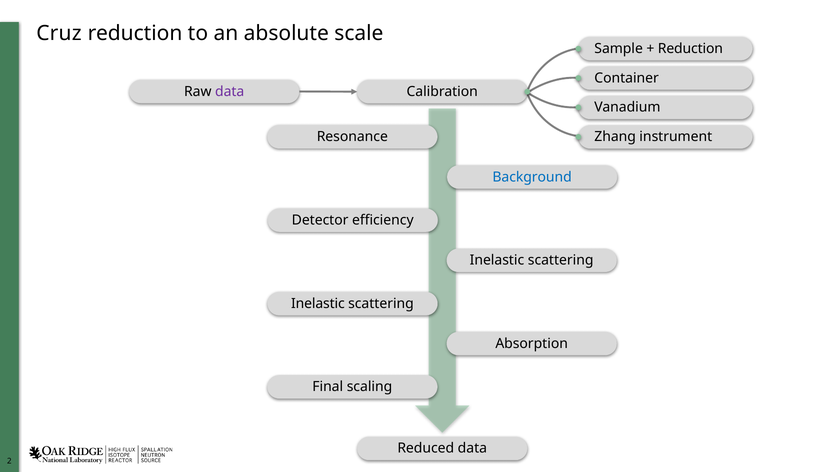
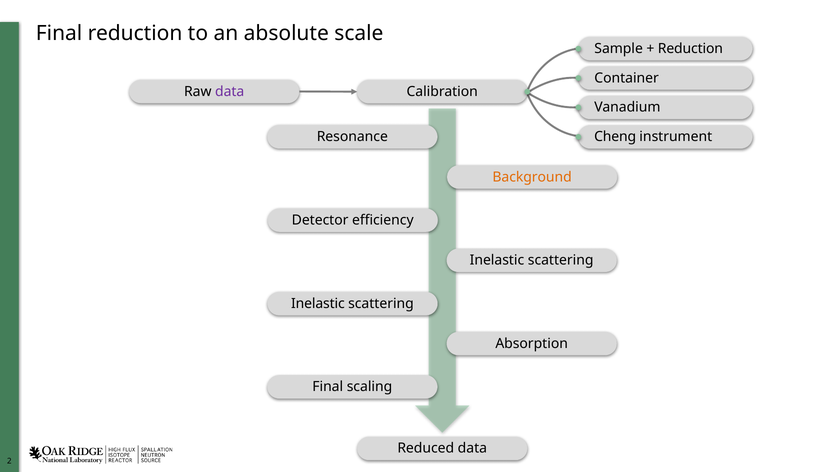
Cruz at (59, 33): Cruz -> Final
Zhang: Zhang -> Cheng
Background colour: blue -> orange
